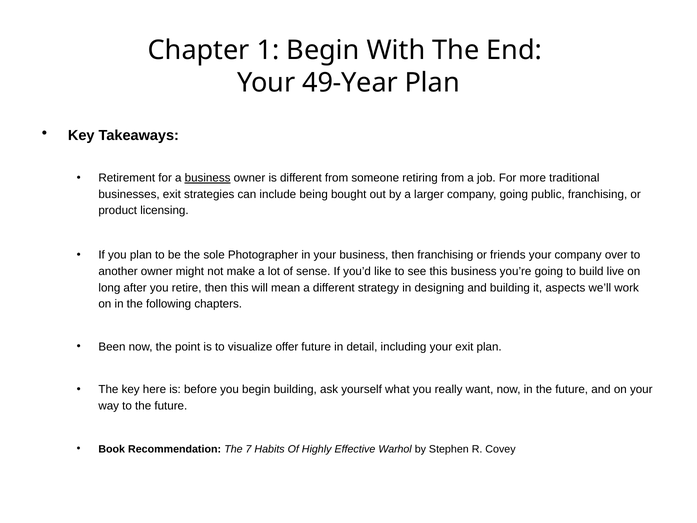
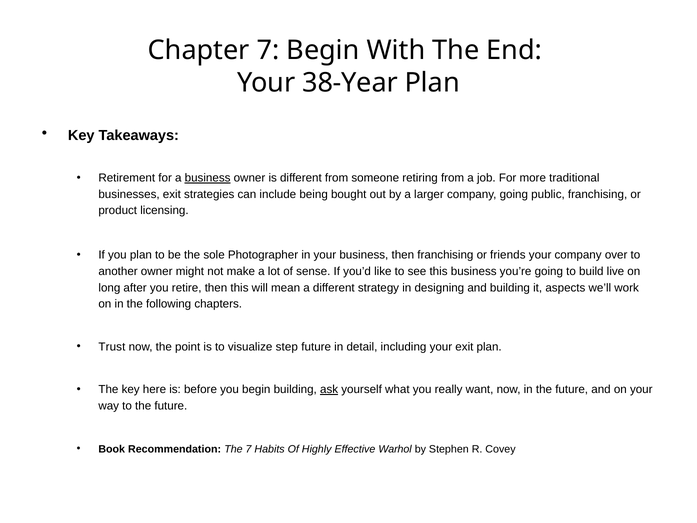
Chapter 1: 1 -> 7
49-Year: 49-Year -> 38-Year
Been: Been -> Trust
offer: offer -> step
ask underline: none -> present
